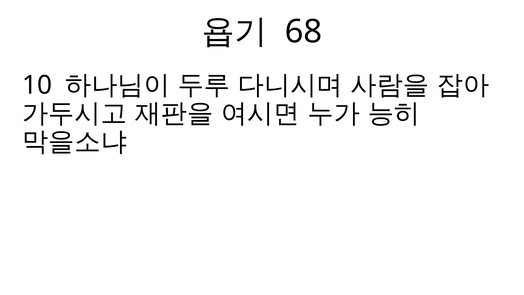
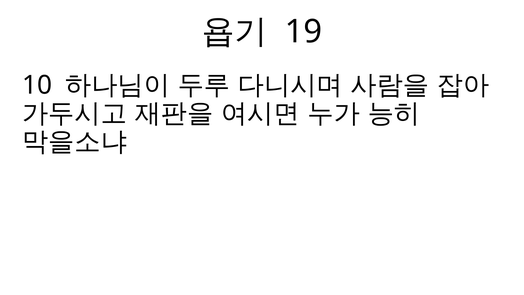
68: 68 -> 19
